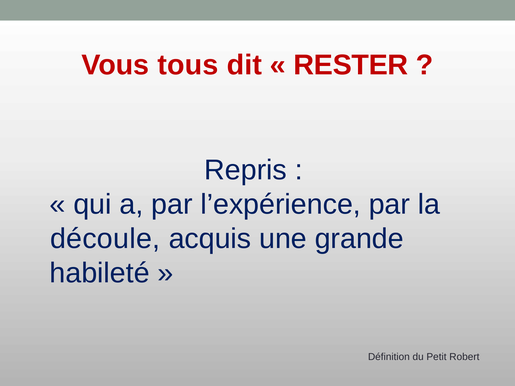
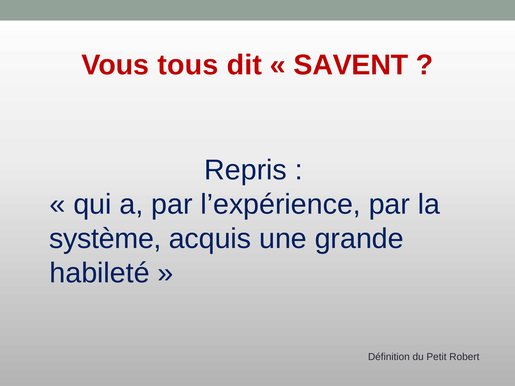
RESTER: RESTER -> SAVENT
découle: découle -> système
